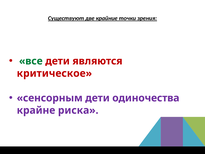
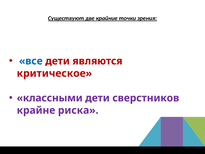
все colour: green -> blue
сенсорным: сенсорным -> классными
одиночества: одиночества -> сверстников
